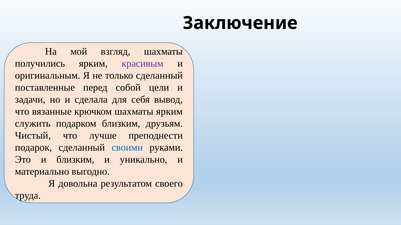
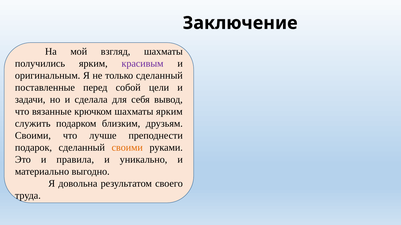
Чистый at (33, 136): Чистый -> Своими
своими at (127, 148) colour: blue -> orange
и близким: близким -> правила
